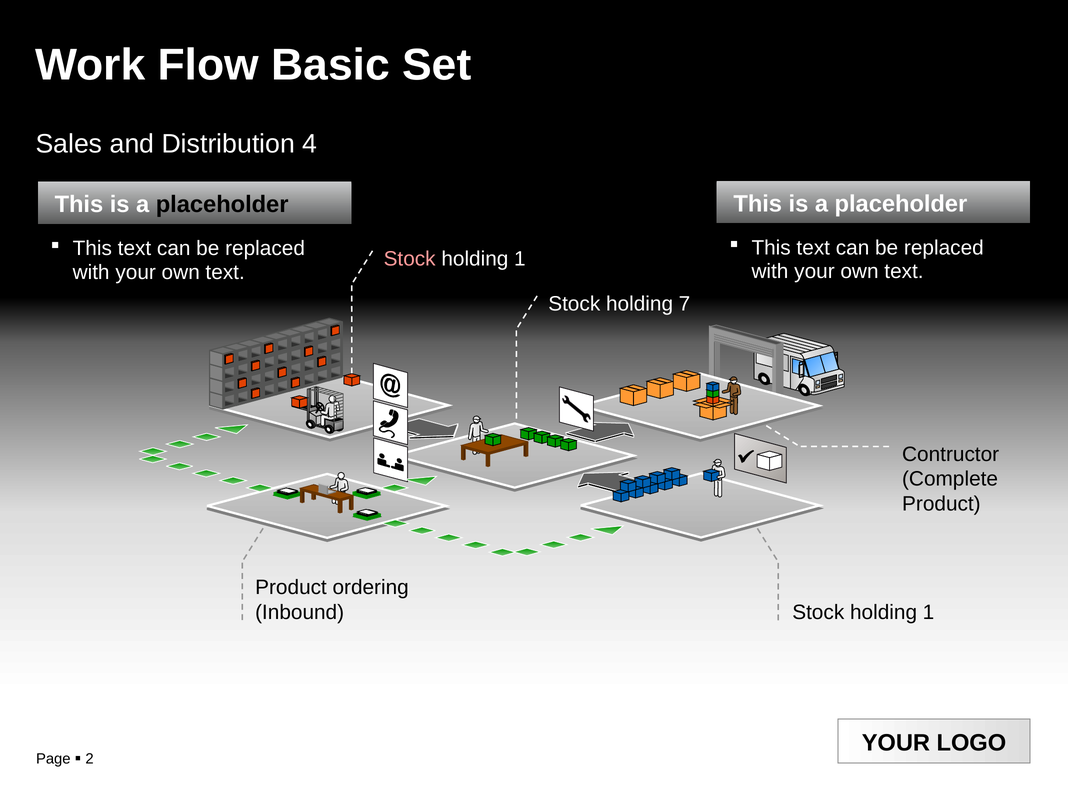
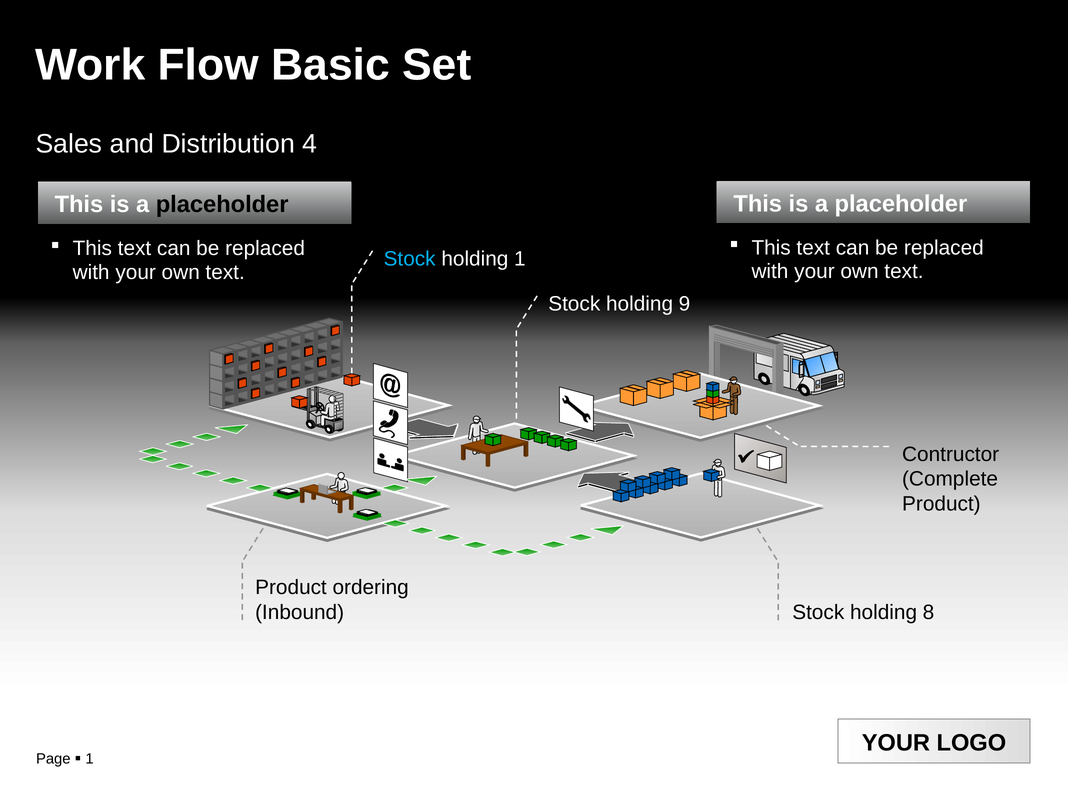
Stock at (410, 259) colour: pink -> light blue
7: 7 -> 9
1 at (929, 612): 1 -> 8
2 at (90, 759): 2 -> 1
